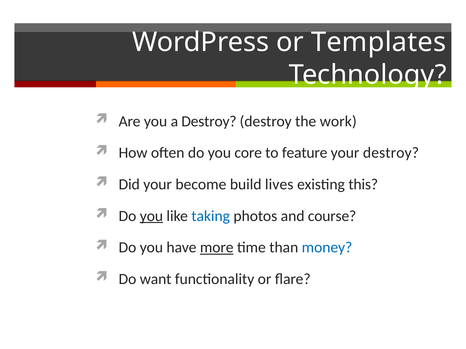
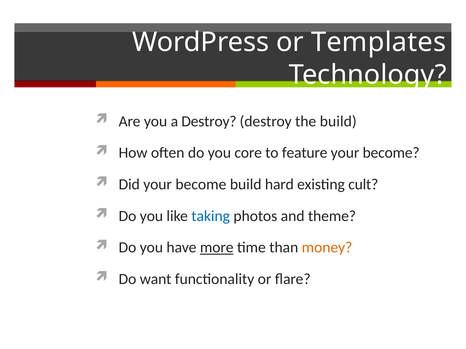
the work: work -> build
destroy at (391, 153): destroy -> become
lives: lives -> hard
this: this -> cult
you at (151, 216) underline: present -> none
course: course -> theme
money colour: blue -> orange
